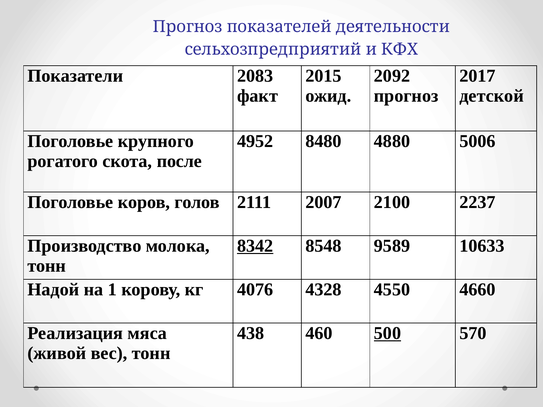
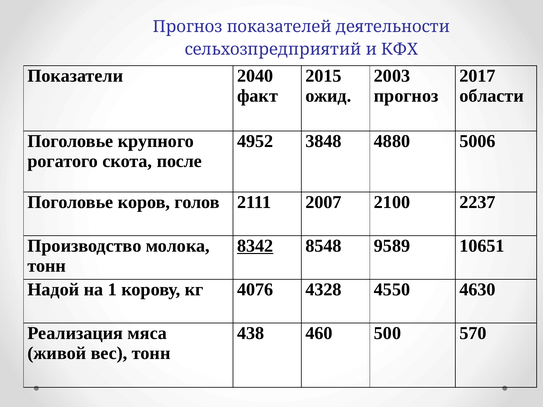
2083: 2083 -> 2040
2092: 2092 -> 2003
детской: детской -> области
8480: 8480 -> 3848
10633: 10633 -> 10651
4660: 4660 -> 4630
500 underline: present -> none
